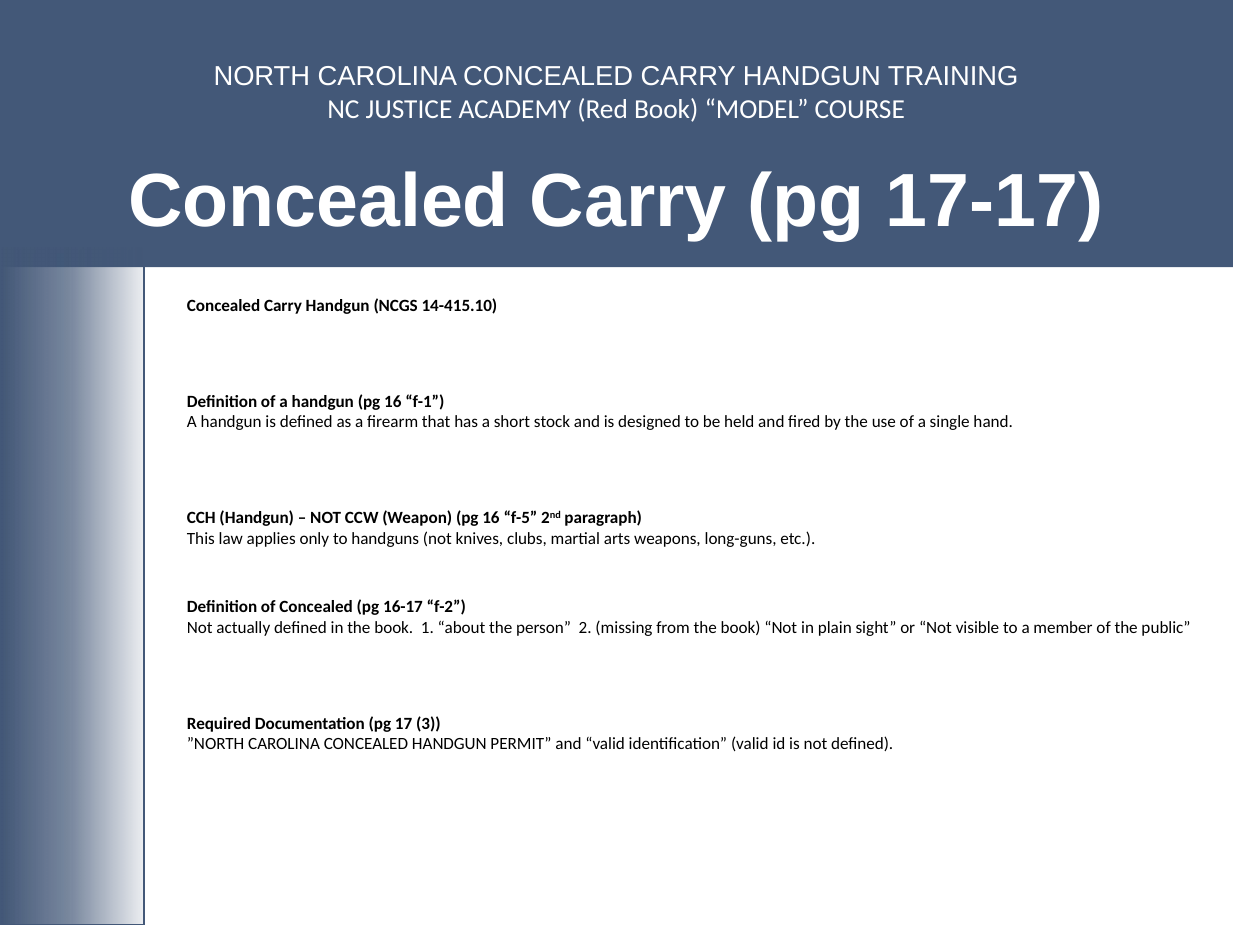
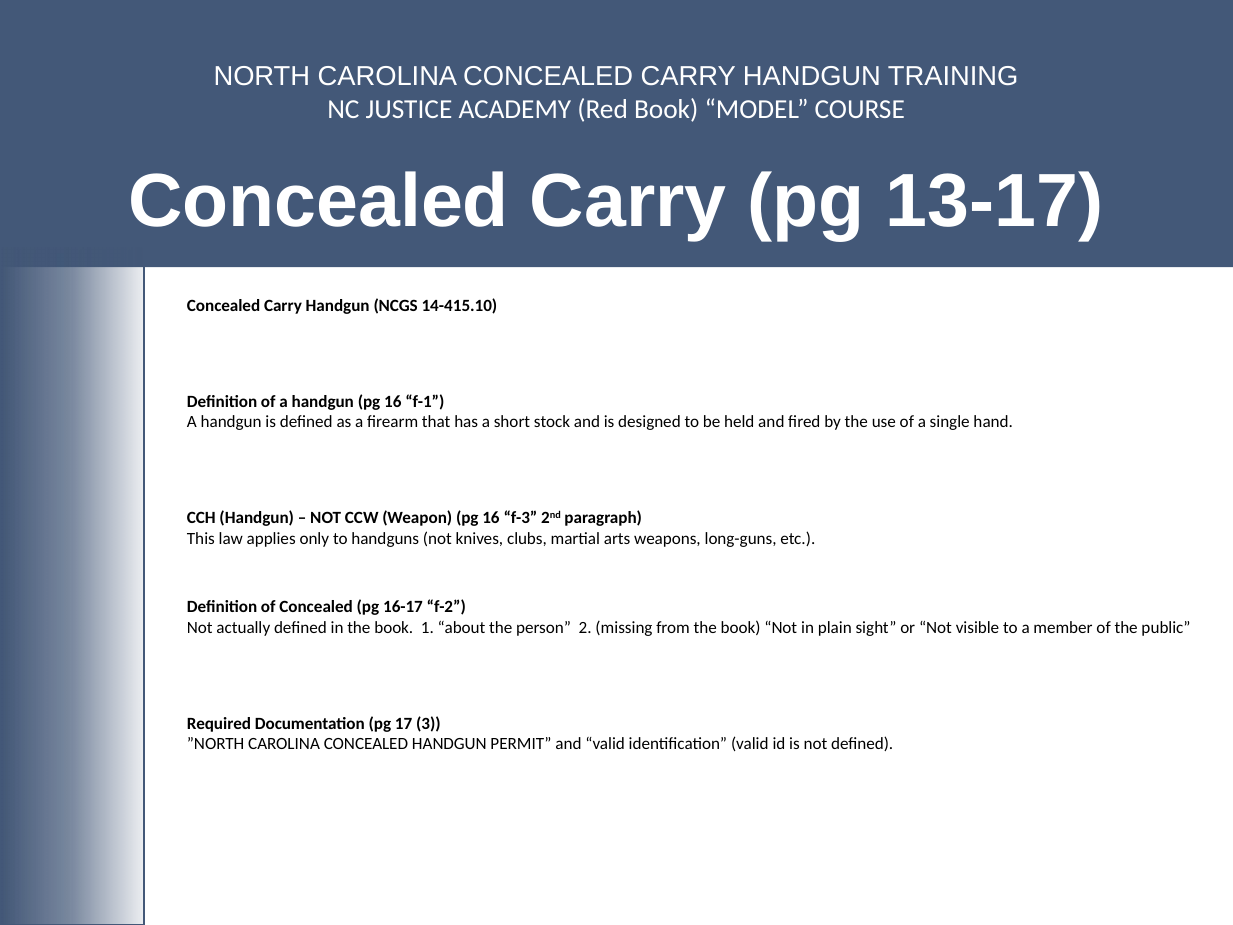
17-17: 17-17 -> 13-17
f-5: f-5 -> f-3
